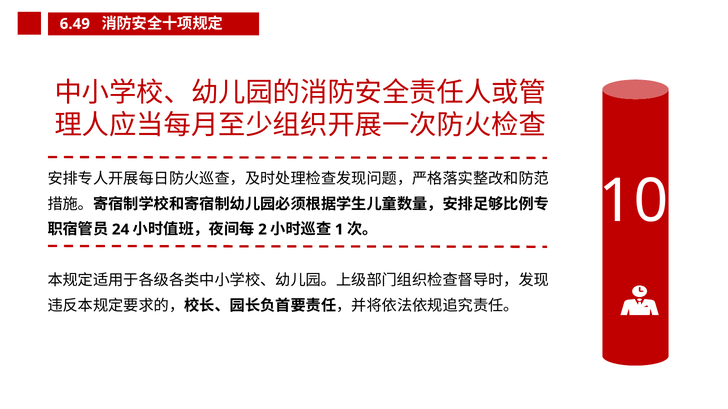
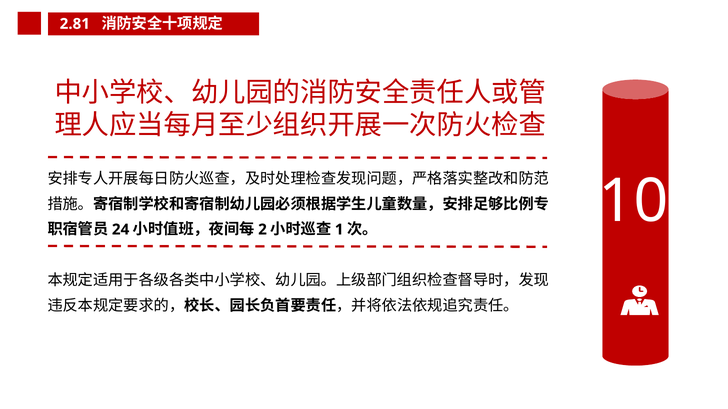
6.49: 6.49 -> 2.81
